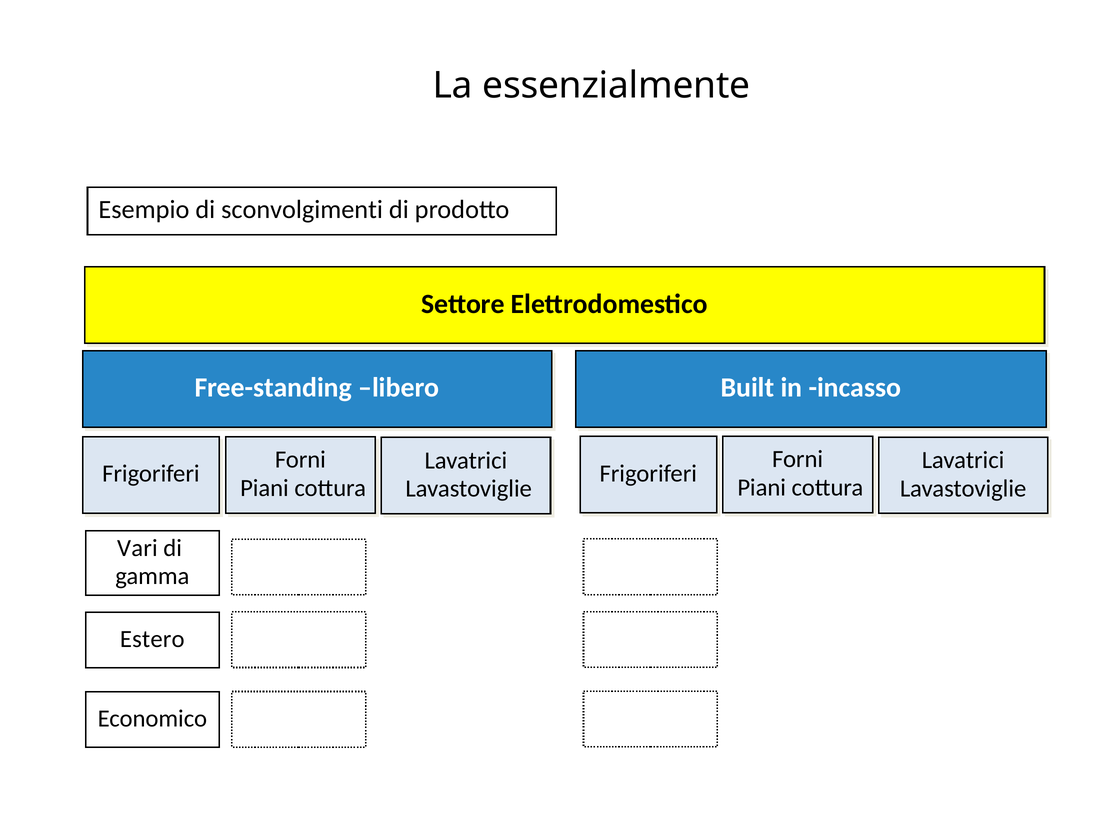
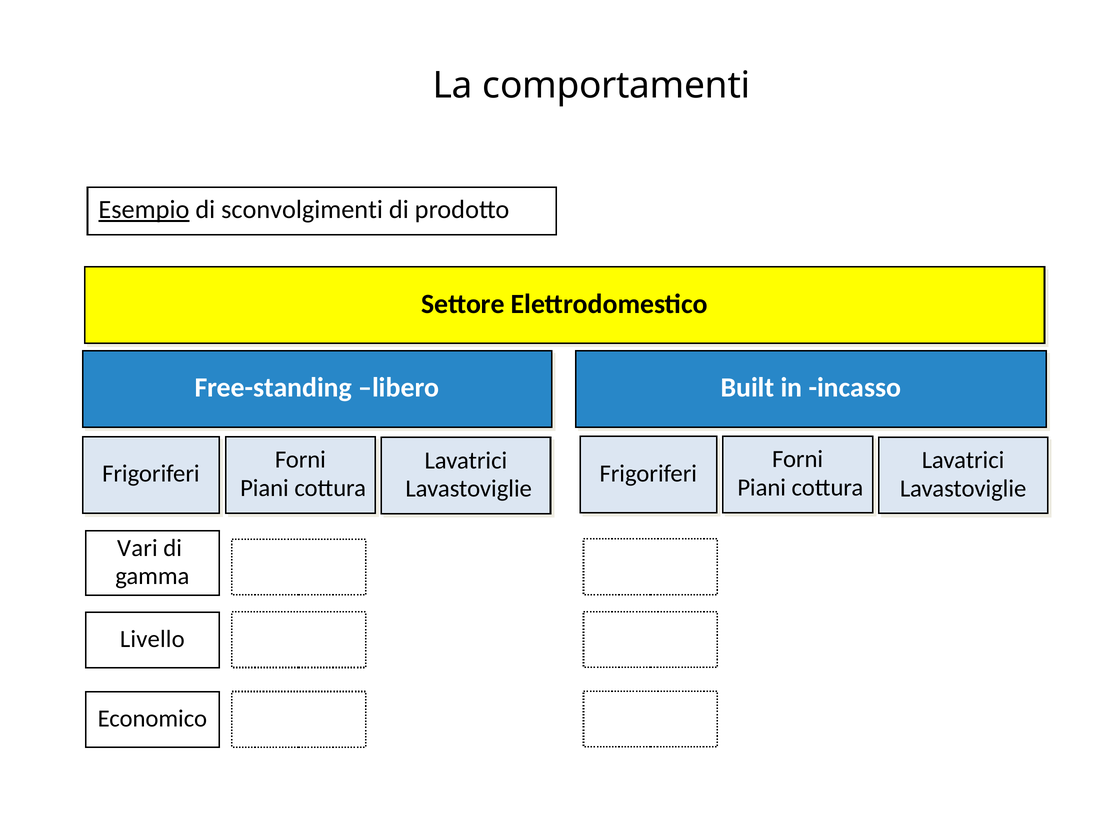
essenzialmente: essenzialmente -> comportamenti
Esempio underline: none -> present
Estero: Estero -> Livello
